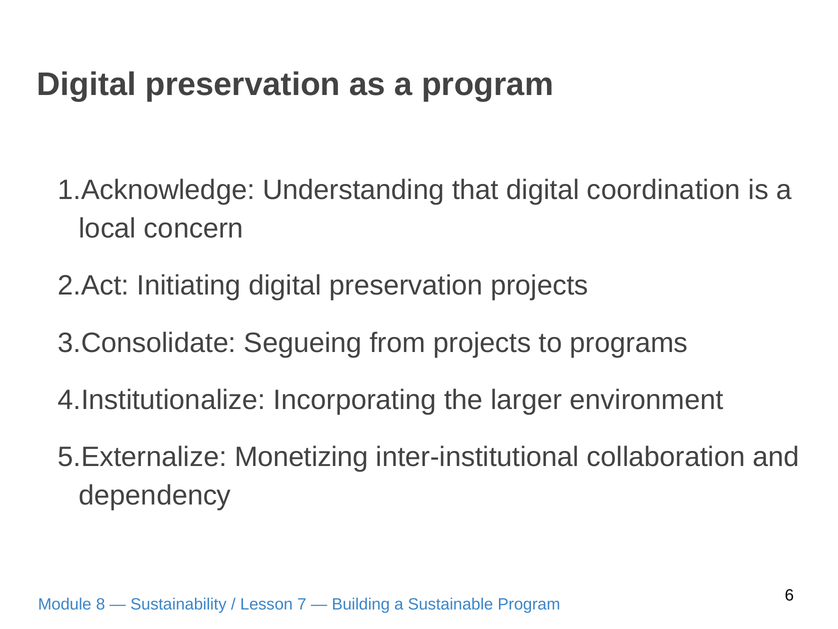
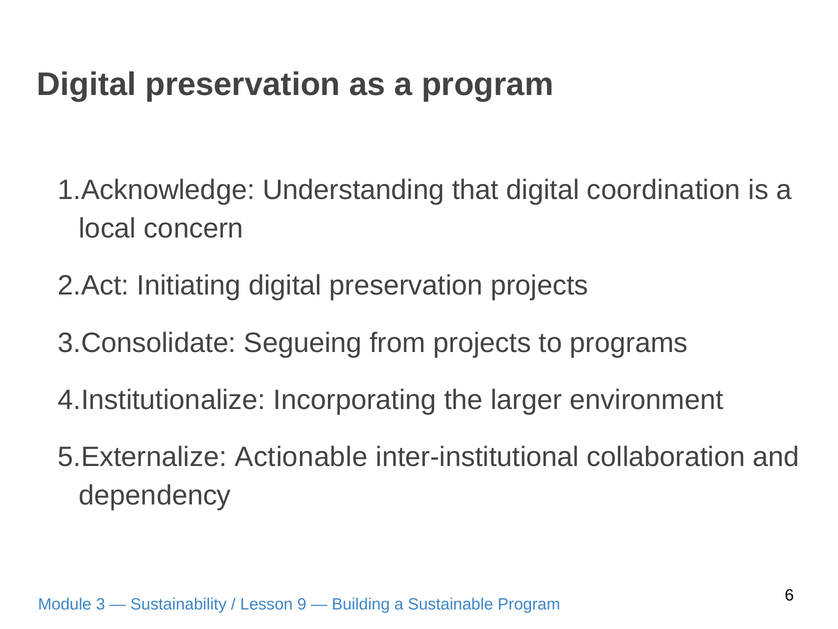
Monetizing: Monetizing -> Actionable
8: 8 -> 3
7: 7 -> 9
